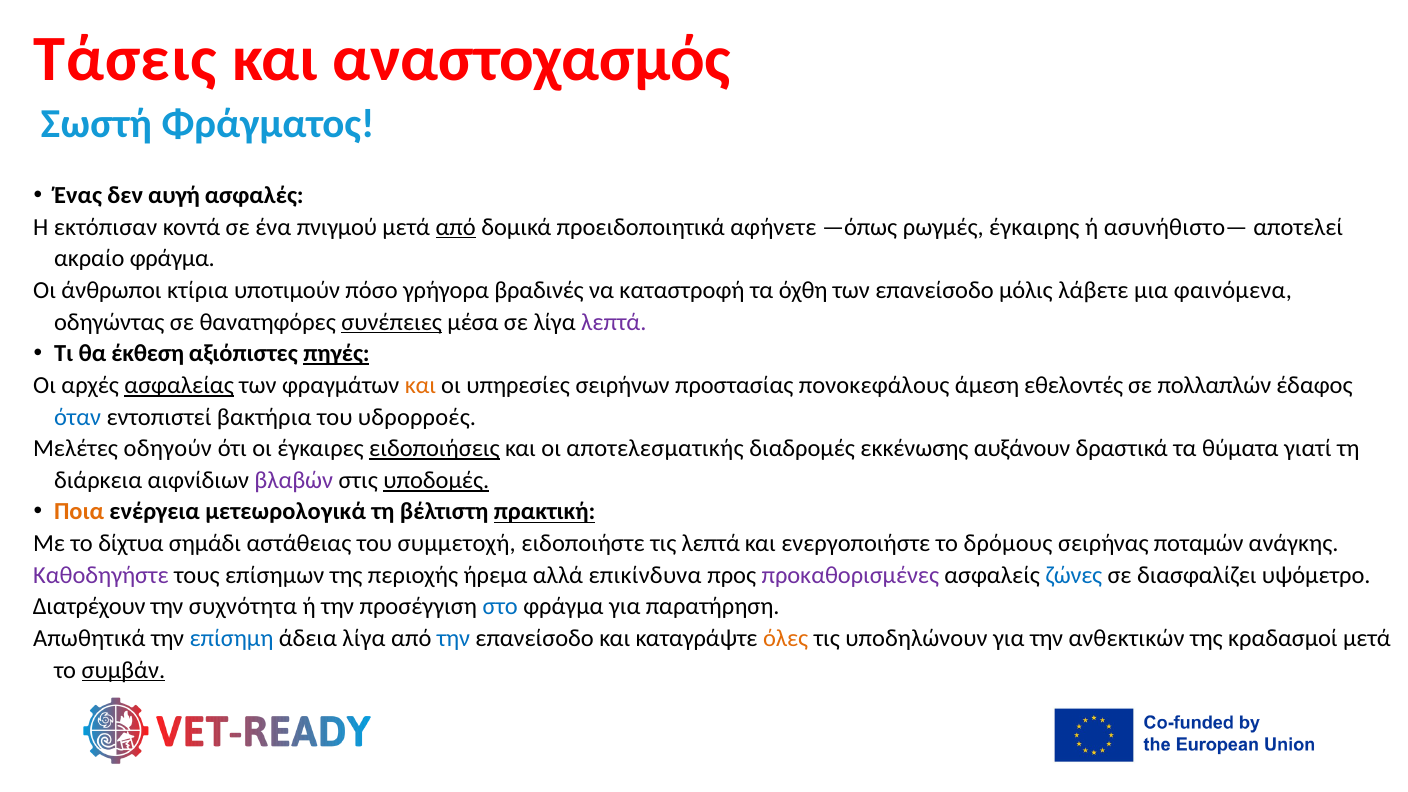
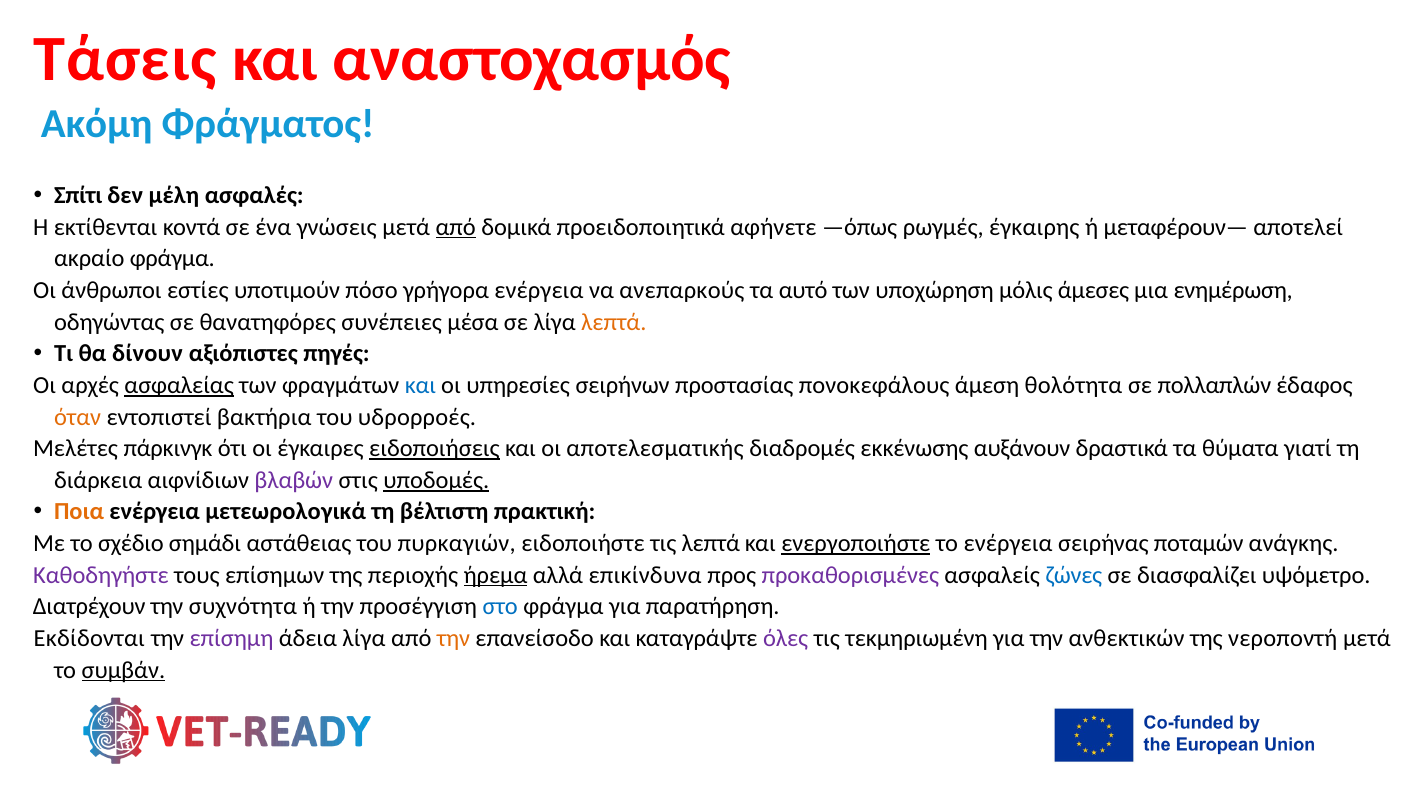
Σωστή: Σωστή -> Ακόμη
Ένας: Ένας -> Σπίτι
αυγή: αυγή -> μέλη
εκτόπισαν: εκτόπισαν -> εκτίθενται
πνιγμού: πνιγμού -> γνώσεις
ασυνήθιστο—: ασυνήθιστο— -> μεταφέρουν—
κτίρια: κτίρια -> εστίες
γρήγορα βραδινές: βραδινές -> ενέργεια
καταστροφή: καταστροφή -> ανεπαρκούς
όχθη: όχθη -> αυτό
των επανείσοδο: επανείσοδο -> υποχώρηση
λάβετε: λάβετε -> άμεσες
φαινόμενα: φαινόμενα -> ενημέρωση
συνέπειες underline: present -> none
λεπτά at (614, 322) colour: purple -> orange
έκθεση: έκθεση -> δίνουν
πηγές underline: present -> none
και at (420, 385) colour: orange -> blue
εθελοντές: εθελοντές -> θολότητα
όταν colour: blue -> orange
οδηγούν: οδηγούν -> πάρκινγκ
πρακτική underline: present -> none
δίχτυα: δίχτυα -> σχέδιο
συμμετοχή: συμμετοχή -> πυρκαγιών
ενεργοποιήστε underline: none -> present
το δρόμους: δρόμους -> ενέργεια
ήρεμα underline: none -> present
Απωθητικά: Απωθητικά -> Εκδίδονται
επίσημη colour: blue -> purple
την at (453, 639) colour: blue -> orange
όλες colour: orange -> purple
υποδηλώνουν: υποδηλώνουν -> τεκμηριωμένη
κραδασμοί: κραδασμοί -> νεροποντή
